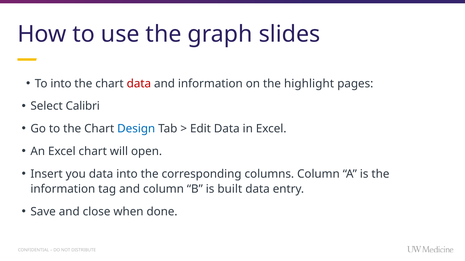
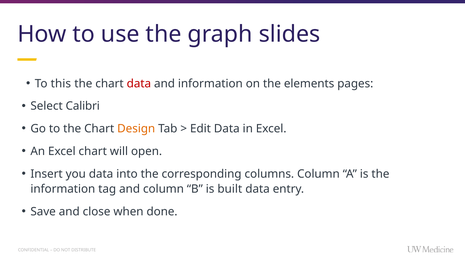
To into: into -> this
highlight: highlight -> elements
Design colour: blue -> orange
